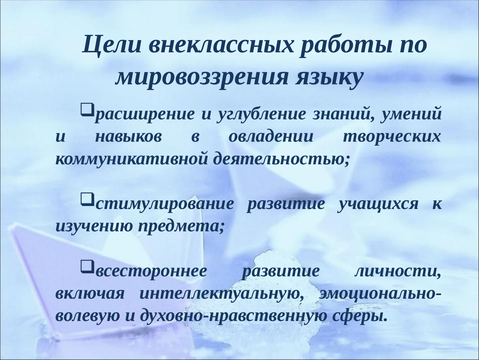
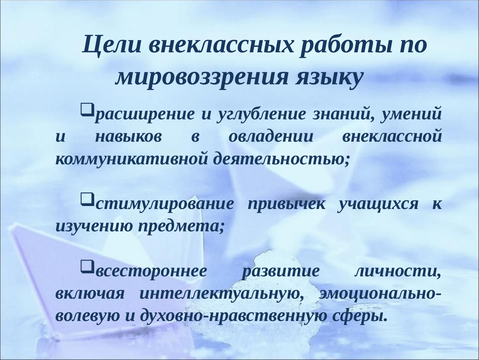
творческих: творческих -> внеклассной
развитие at (287, 203): развитие -> привычек
